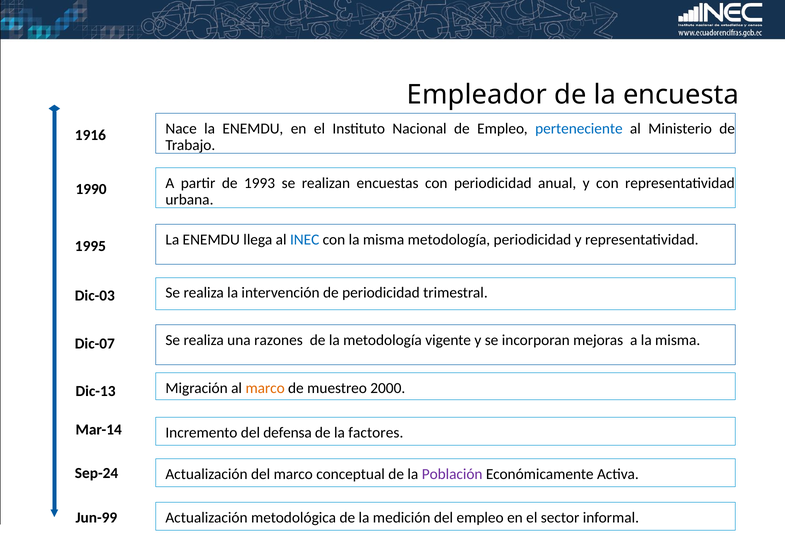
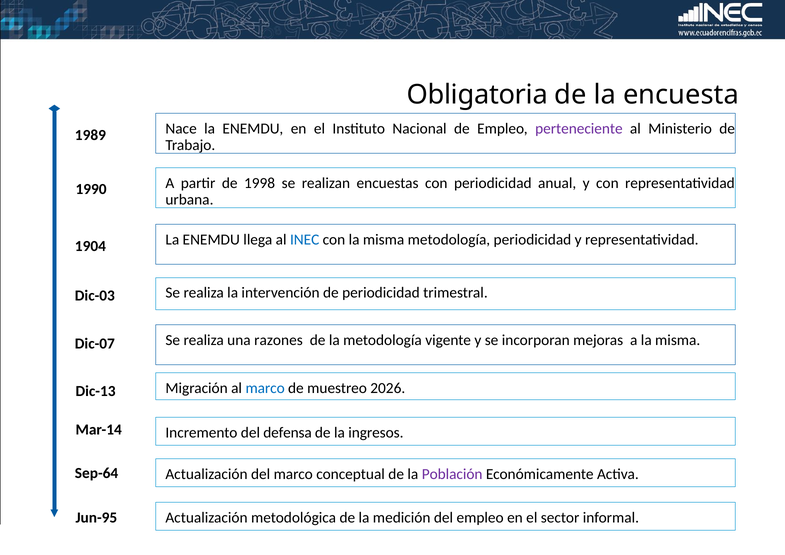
Empleador: Empleador -> Obligatoria
perteneciente colour: blue -> purple
1916: 1916 -> 1989
1993: 1993 -> 1998
1995: 1995 -> 1904
marco at (265, 389) colour: orange -> blue
2000: 2000 -> 2026
factores: factores -> ingresos
Sep-24: Sep-24 -> Sep-64
Jun-99: Jun-99 -> Jun-95
